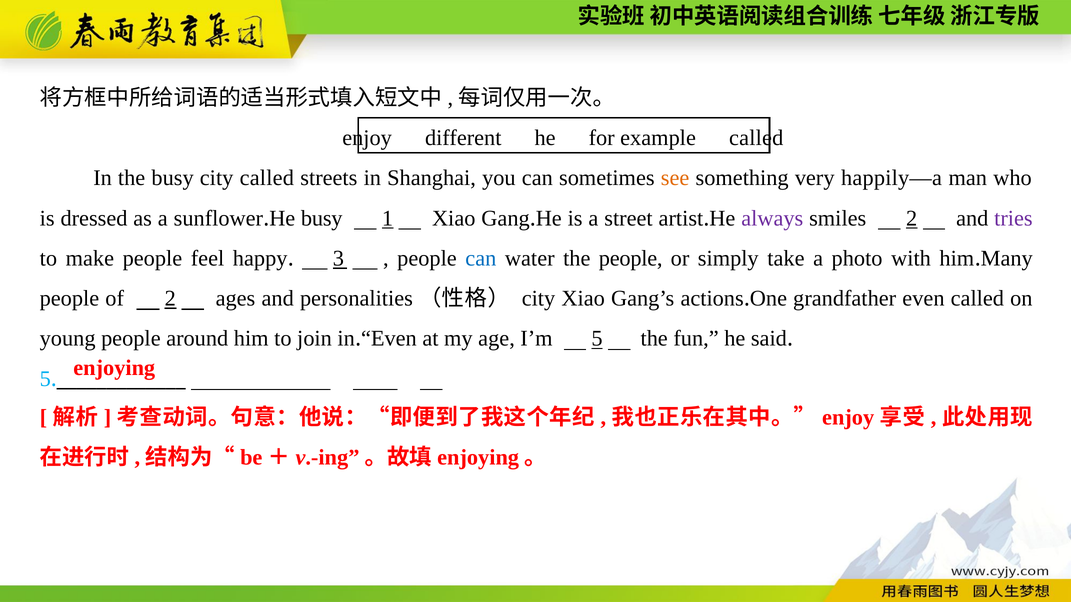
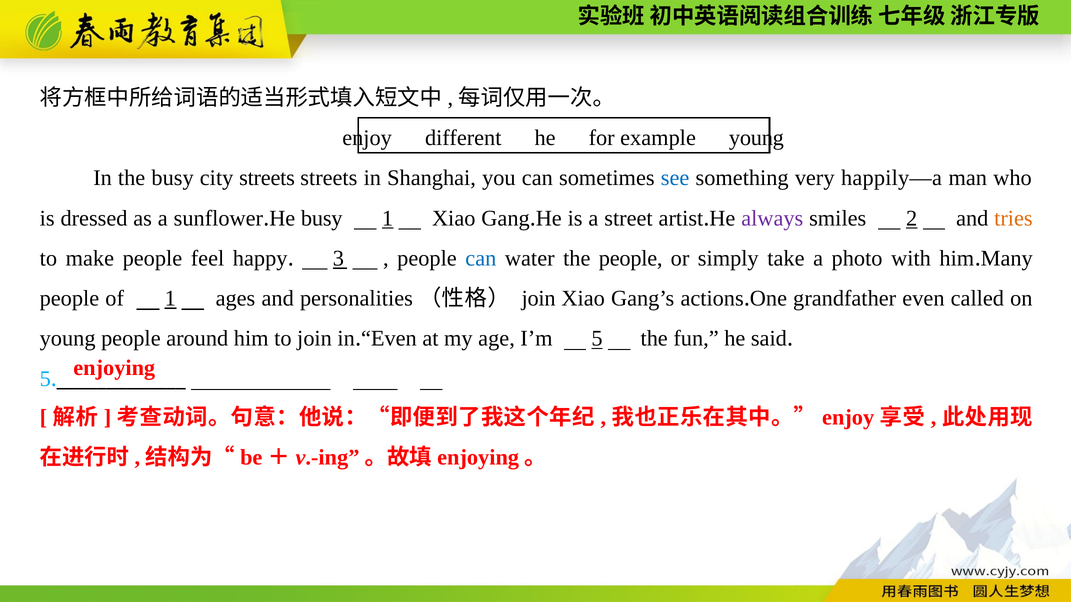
example called: called -> young
city called: called -> streets
see colour: orange -> blue
tries colour: purple -> orange
of 2: 2 -> 1
city at (538, 299): city -> join
